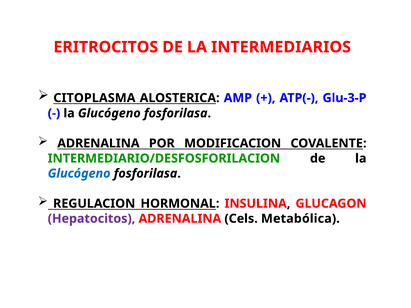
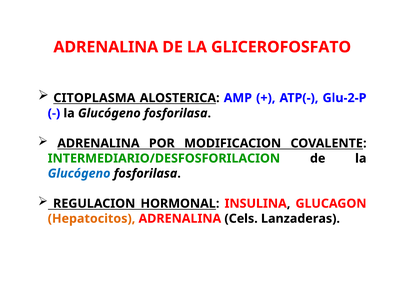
ERITROCITOS at (106, 47): ERITROCITOS -> ADRENALINA
INTERMEDIARIOS: INTERMEDIARIOS -> GLICEROFOSFATO
Glu-3-P: Glu-3-P -> Glu-2-P
Hepatocitos colour: purple -> orange
Metabólica: Metabólica -> Lanzaderas
